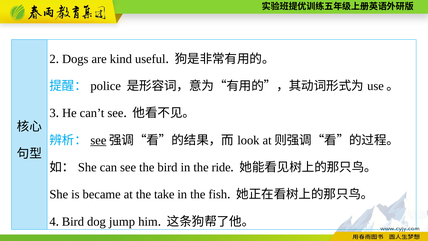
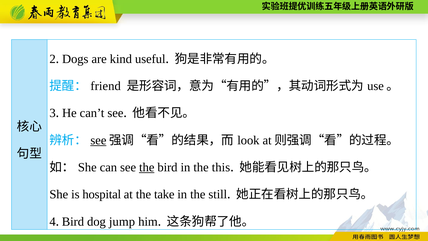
police: police -> friend
the at (147, 167) underline: none -> present
ride: ride -> this
became: became -> hospital
fish: fish -> still
